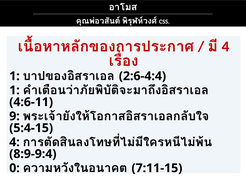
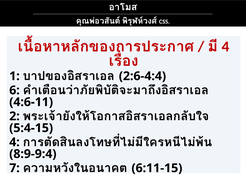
1 at (14, 91): 1 -> 6
9: 9 -> 2
0: 0 -> 7
7:11-15: 7:11-15 -> 6:11-15
